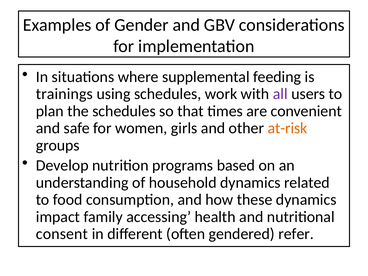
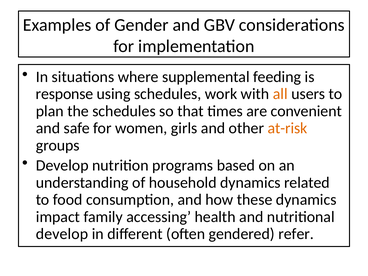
trainings: trainings -> response
all colour: purple -> orange
consent at (62, 234): consent -> develop
